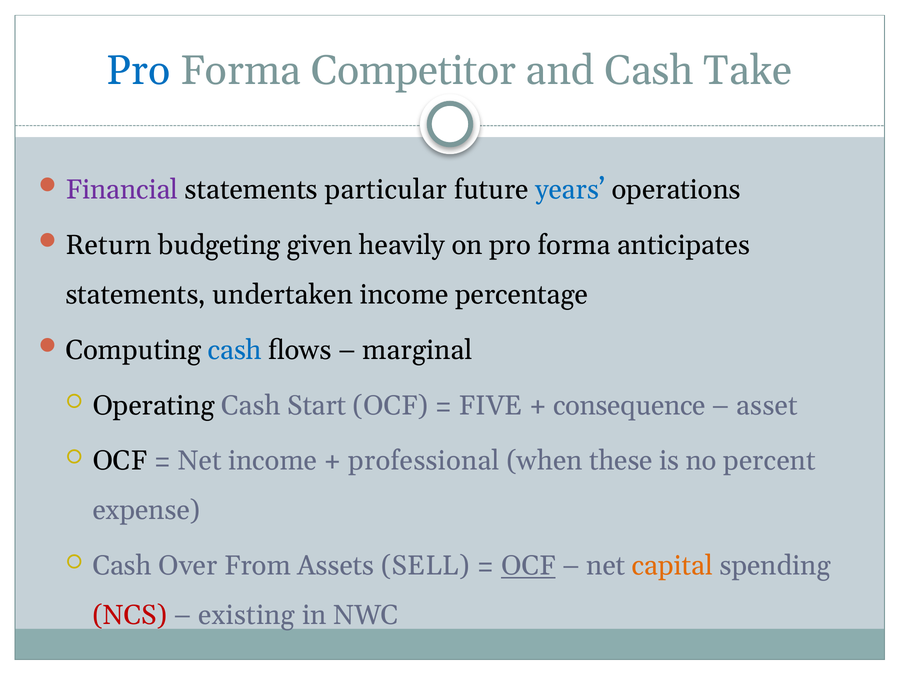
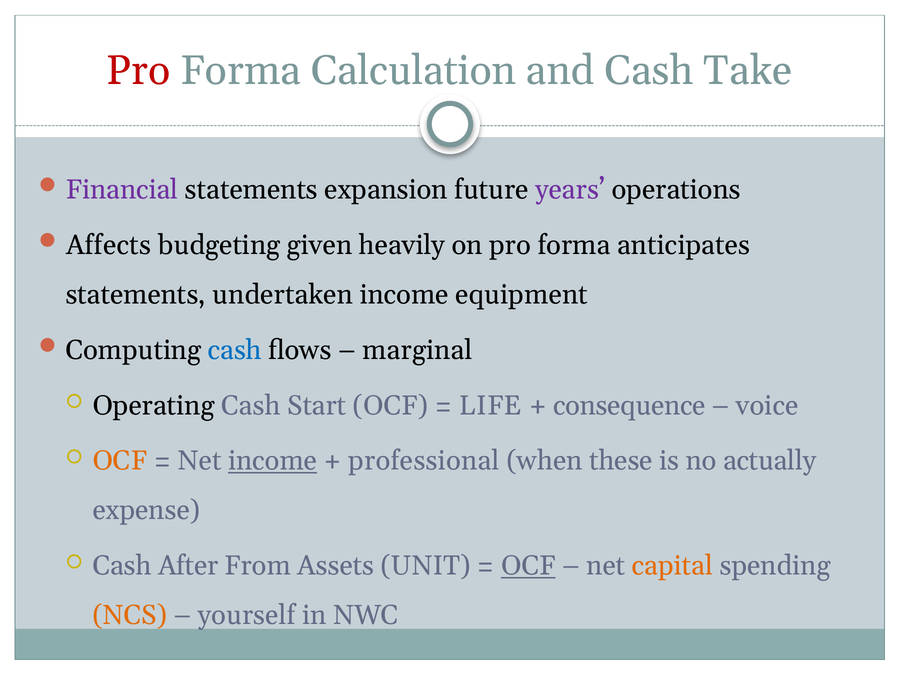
Pro at (138, 71) colour: blue -> red
Competitor: Competitor -> Calculation
particular: particular -> expansion
years colour: blue -> purple
Return: Return -> Affects
percentage: percentage -> equipment
FIVE: FIVE -> LIFE
asset: asset -> voice
OCF at (120, 461) colour: black -> orange
income at (273, 461) underline: none -> present
percent: percent -> actually
Over: Over -> After
SELL: SELL -> UNIT
NCS colour: red -> orange
existing: existing -> yourself
